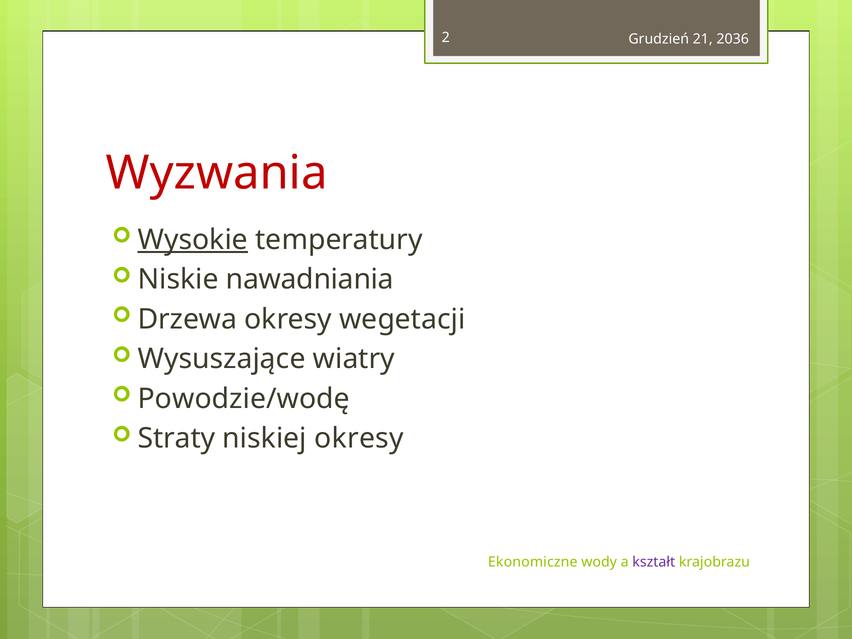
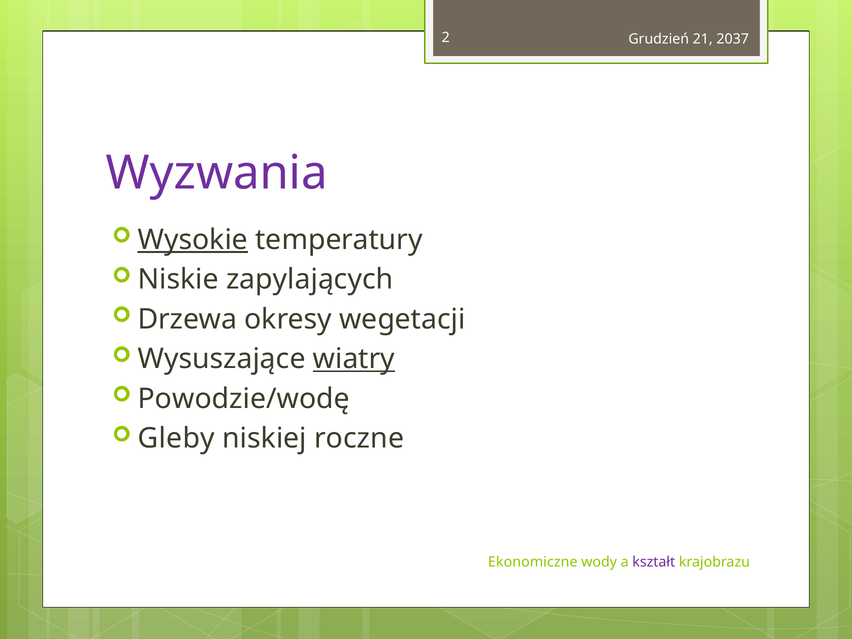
2036: 2036 -> 2037
Wyzwania colour: red -> purple
nawadniania: nawadniania -> zapylających
wiatry underline: none -> present
Straty: Straty -> Gleby
niskiej okresy: okresy -> roczne
